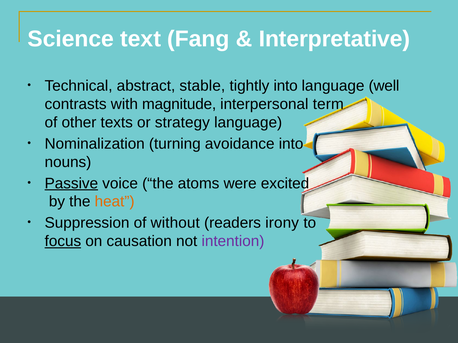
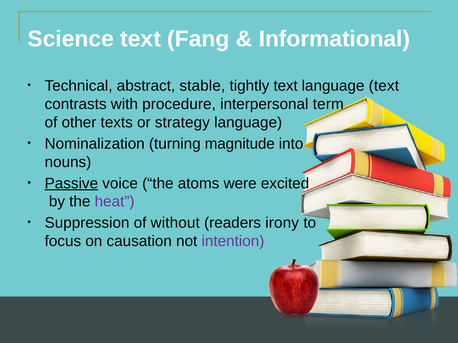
Interpretative: Interpretative -> Informational
tightly into: into -> text
language well: well -> text
magnitude: magnitude -> procedure
avoidance: avoidance -> magnitude
heat colour: orange -> purple
focus underline: present -> none
